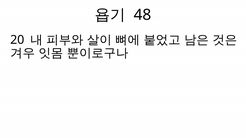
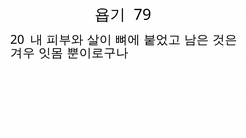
48: 48 -> 79
